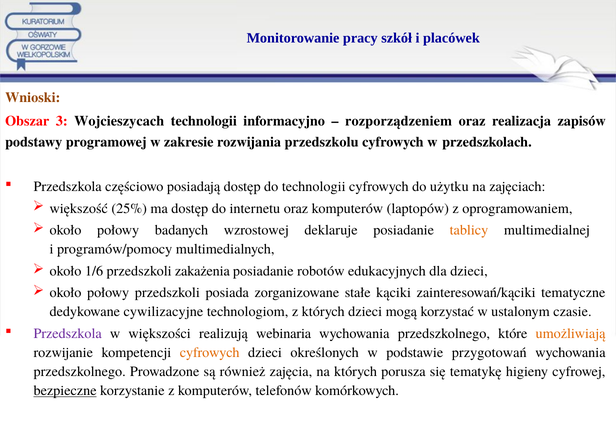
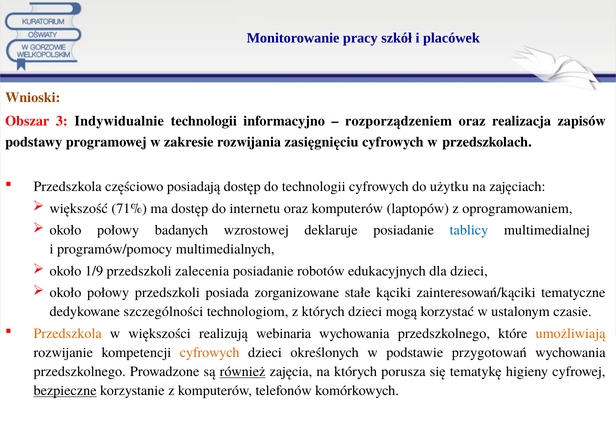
Wojcieszycach: Wojcieszycach -> Indywidualnie
przedszkolu: przedszkolu -> zasięgnięciu
25%: 25% -> 71%
tablicy colour: orange -> blue
1/6: 1/6 -> 1/9
zakażenia: zakażenia -> zalecenia
cywilizacyjne: cywilizacyjne -> szczególności
Przedszkola at (68, 333) colour: purple -> orange
również underline: none -> present
